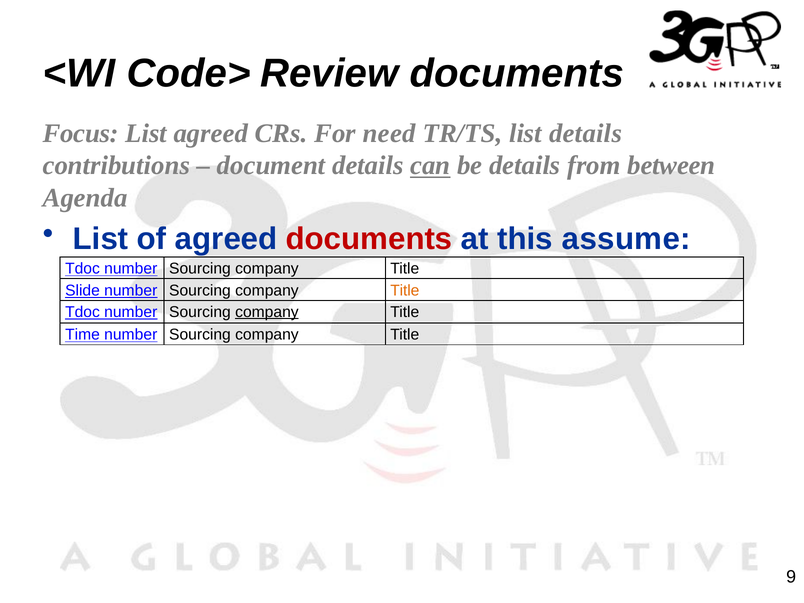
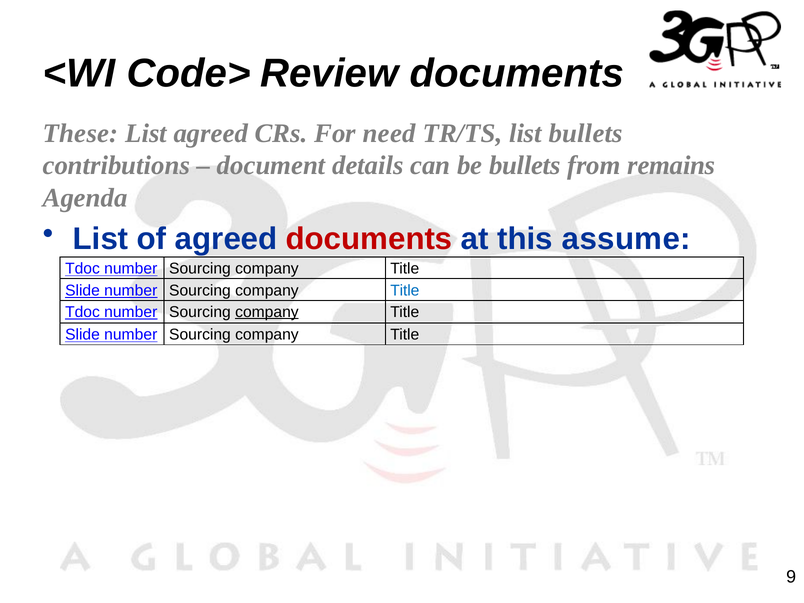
Focus: Focus -> These
list details: details -> bullets
can underline: present -> none
be details: details -> bullets
between: between -> remains
Title at (405, 290) colour: orange -> blue
Time at (83, 335): Time -> Slide
